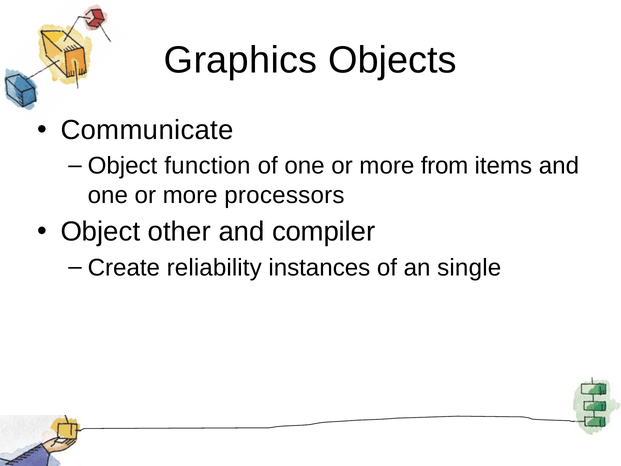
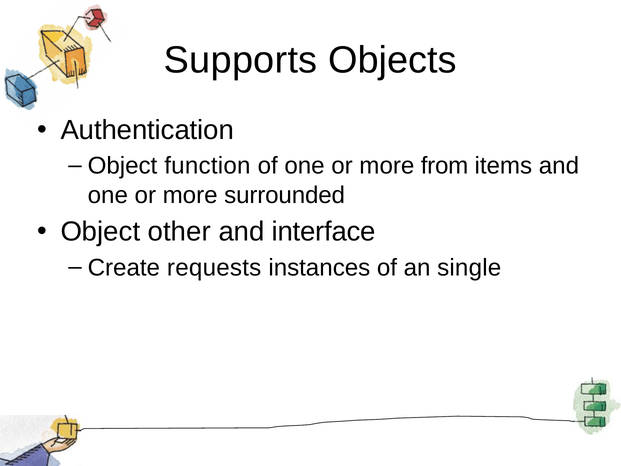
Graphics: Graphics -> Supports
Communicate: Communicate -> Authentication
processors: processors -> surrounded
compiler: compiler -> interface
reliability: reliability -> requests
